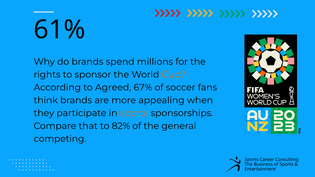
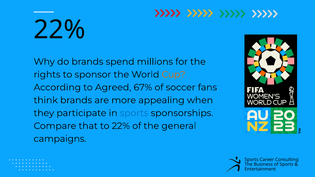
61% at (60, 30): 61% -> 22%
sports at (134, 113) colour: orange -> blue
to 82%: 82% -> 22%
competing: competing -> campaigns
